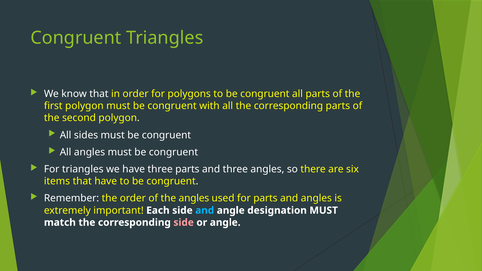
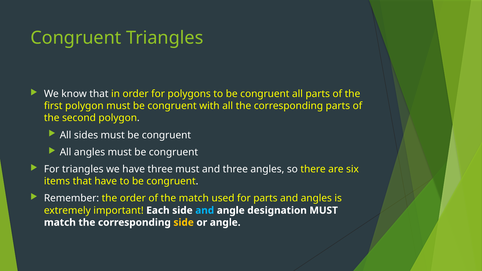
three parts: parts -> must
the angles: angles -> match
side at (184, 223) colour: pink -> yellow
